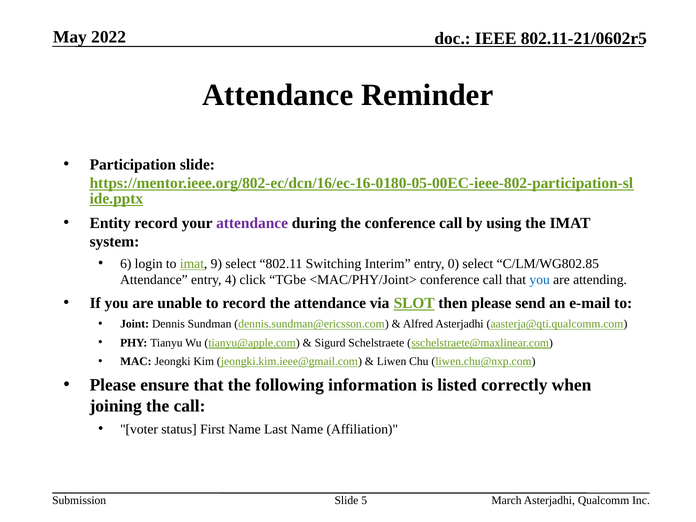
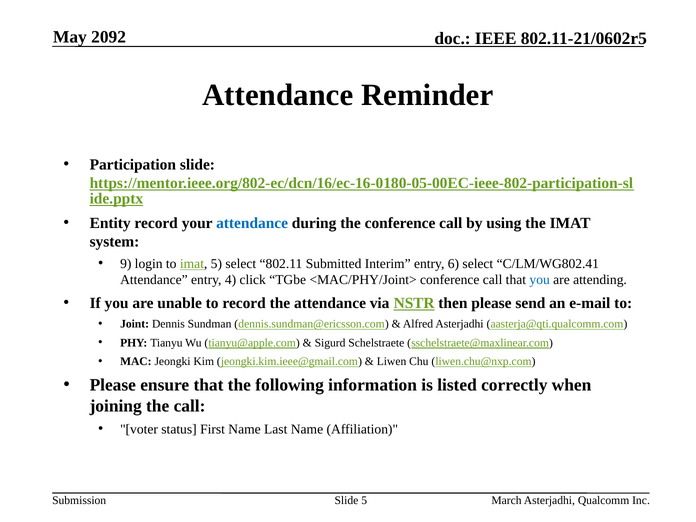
2022: 2022 -> 2092
attendance at (252, 223) colour: purple -> blue
6: 6 -> 9
imat 9: 9 -> 5
Switching: Switching -> Submitted
0: 0 -> 6
C/LM/WG802.85: C/LM/WG802.85 -> C/LM/WG802.41
SLOT: SLOT -> NSTR
